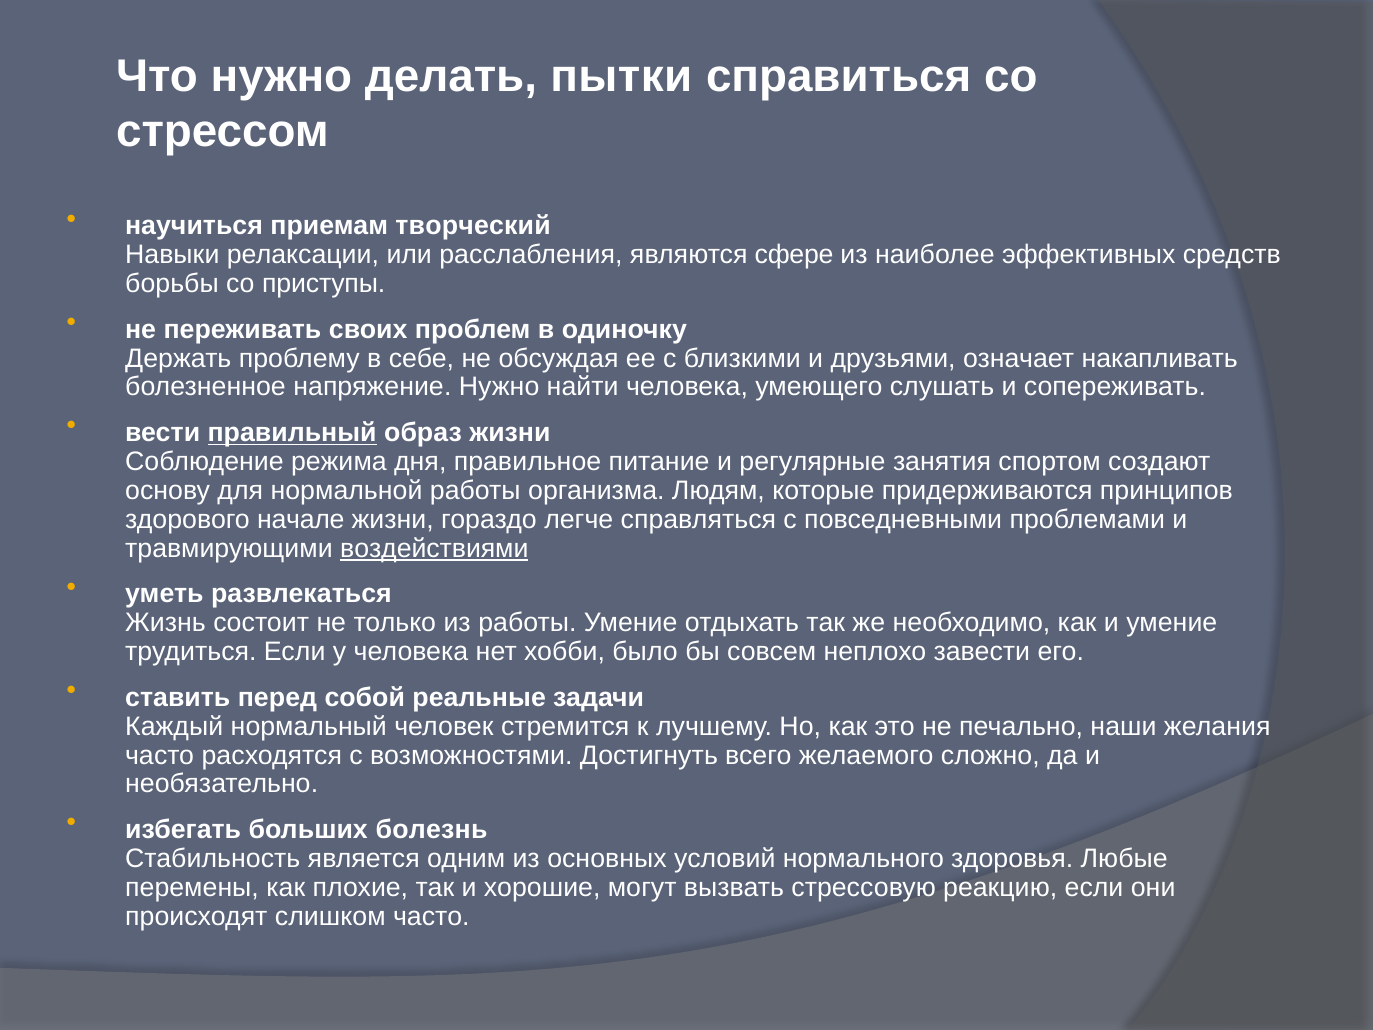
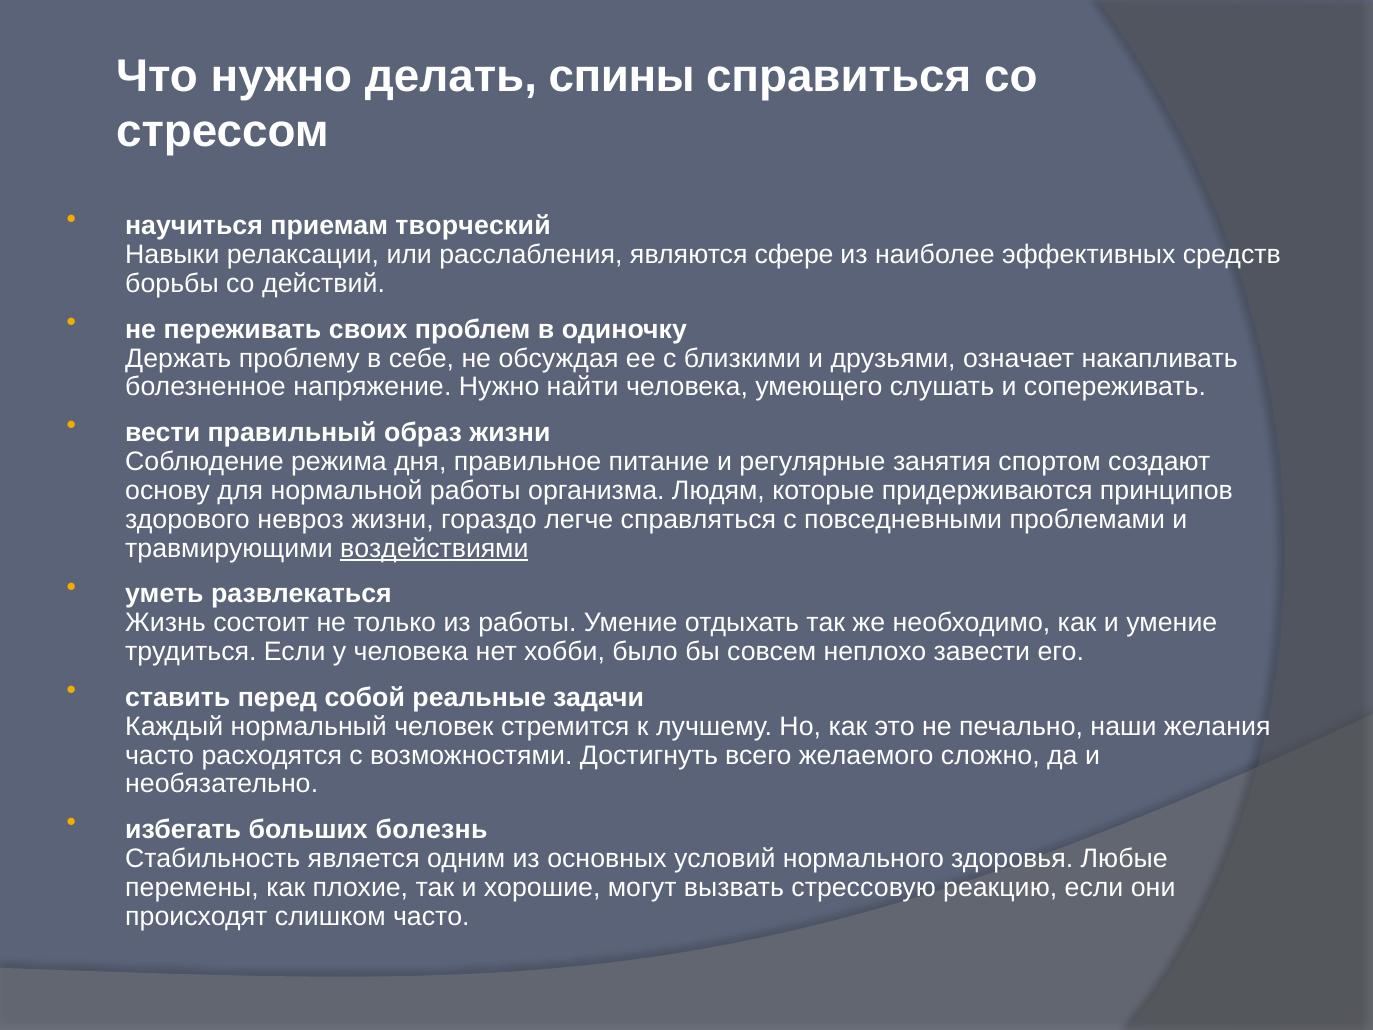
пытки: пытки -> спины
приступы: приступы -> действий
правильный underline: present -> none
начале: начале -> невроз
